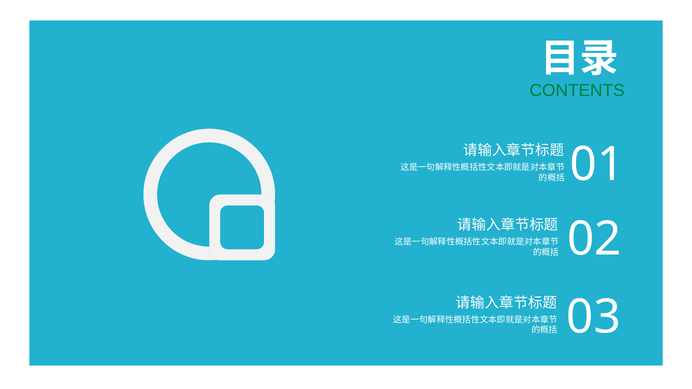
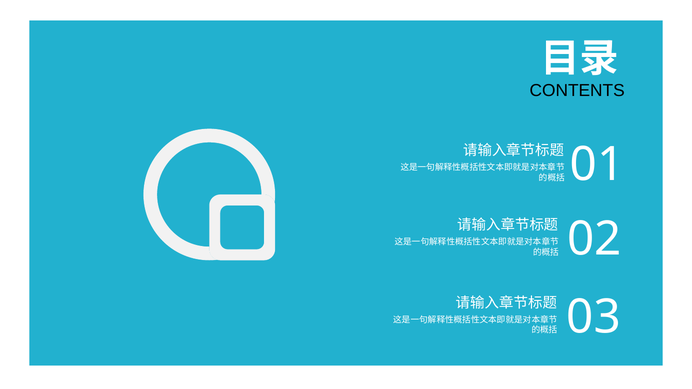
CONTENTS colour: green -> black
